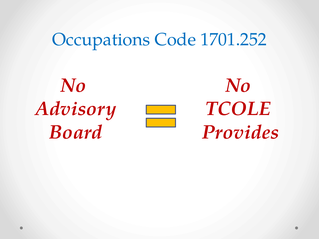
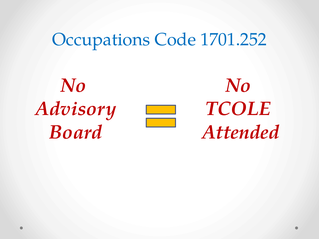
Provides: Provides -> Attended
